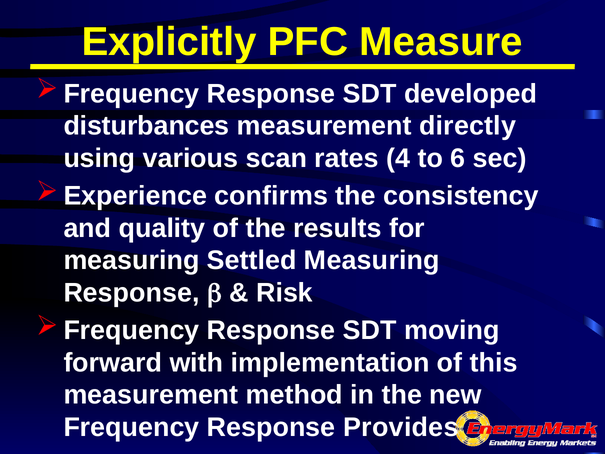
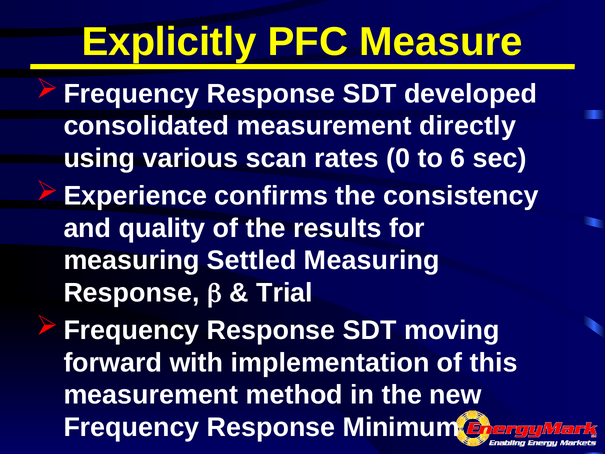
disturbances: disturbances -> consolidated
4: 4 -> 0
Risk: Risk -> Trial
Provides: Provides -> Minimum
